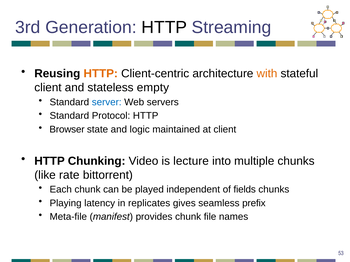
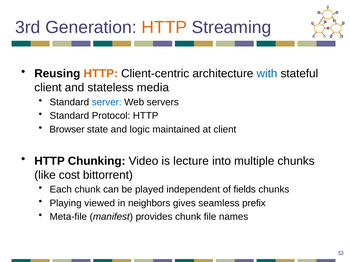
HTTP at (164, 27) colour: black -> orange
with colour: orange -> blue
empty: empty -> media
rate: rate -> cost
latency: latency -> viewed
replicates: replicates -> neighbors
